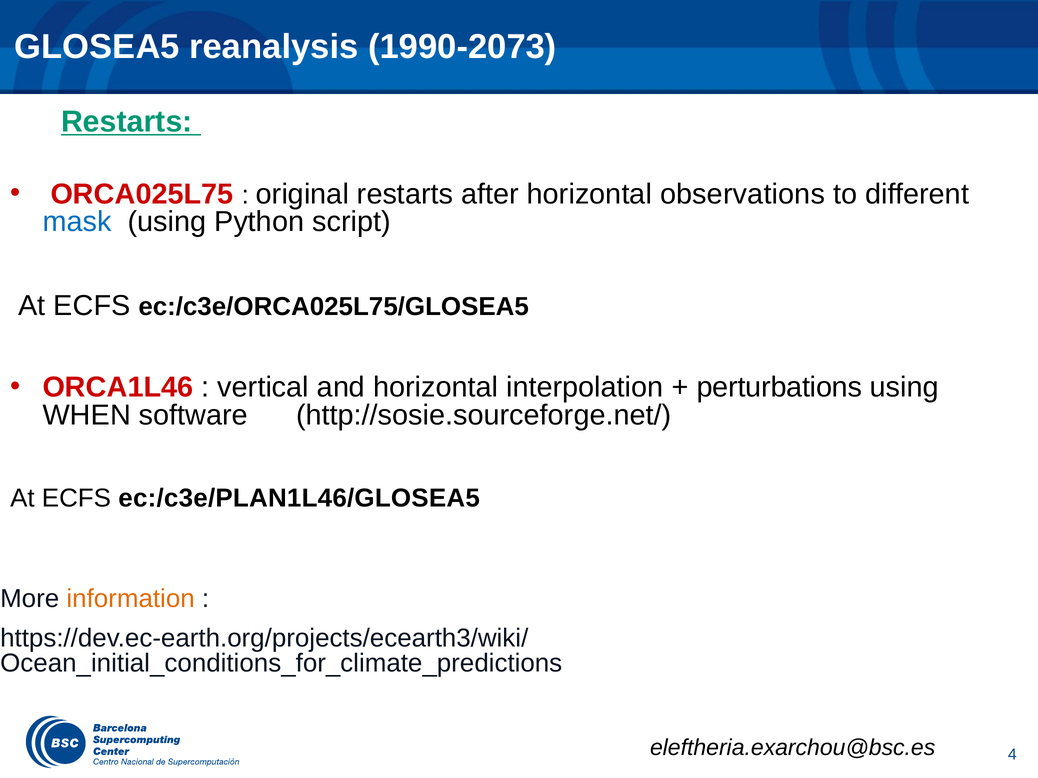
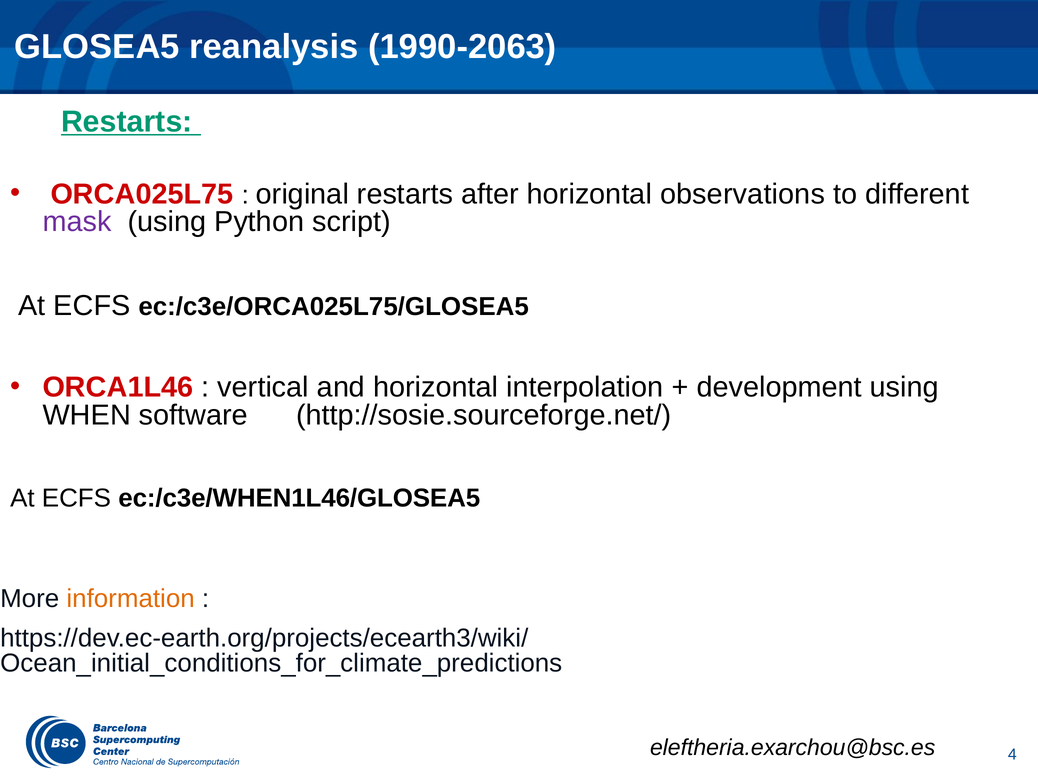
1990-2073: 1990-2073 -> 1990-2063
mask colour: blue -> purple
perturbations: perturbations -> development
ec:/c3e/PLAN1L46/GLOSEA5: ec:/c3e/PLAN1L46/GLOSEA5 -> ec:/c3e/WHEN1L46/GLOSEA5
